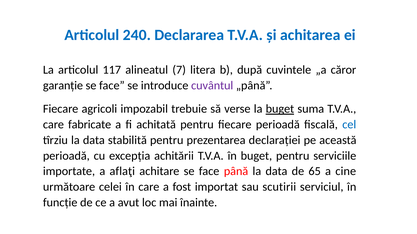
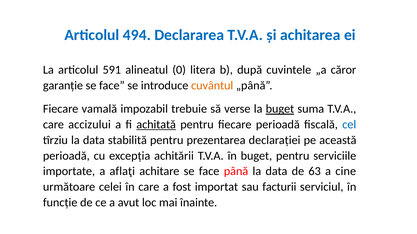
240: 240 -> 494
117: 117 -> 591
7: 7 -> 0
cuvântul colour: purple -> orange
agricoli: agricoli -> vamală
fabricate: fabricate -> accizului
achitată underline: none -> present
65: 65 -> 63
scutirii: scutirii -> facturii
